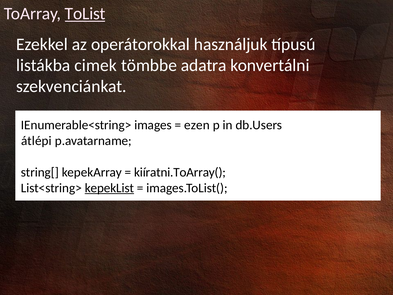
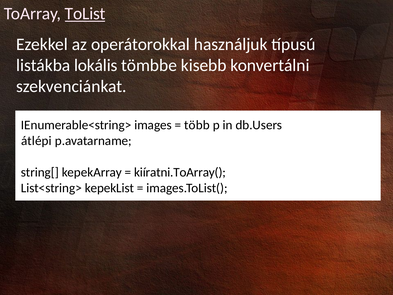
cimek: cimek -> lokális
adatra: adatra -> kisebb
ezen: ezen -> több
kepekList underline: present -> none
